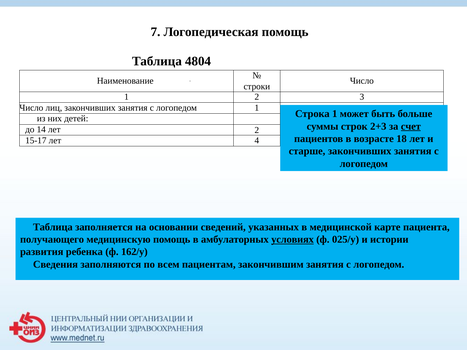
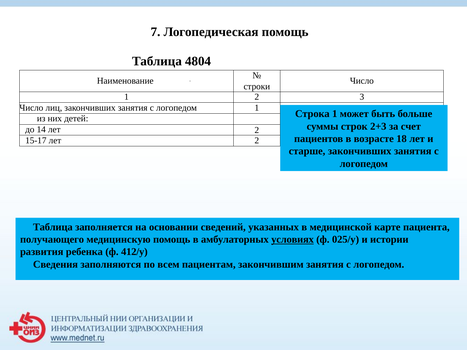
счет underline: present -> none
15-17 лет 4: 4 -> 2
162/у: 162/у -> 412/у
